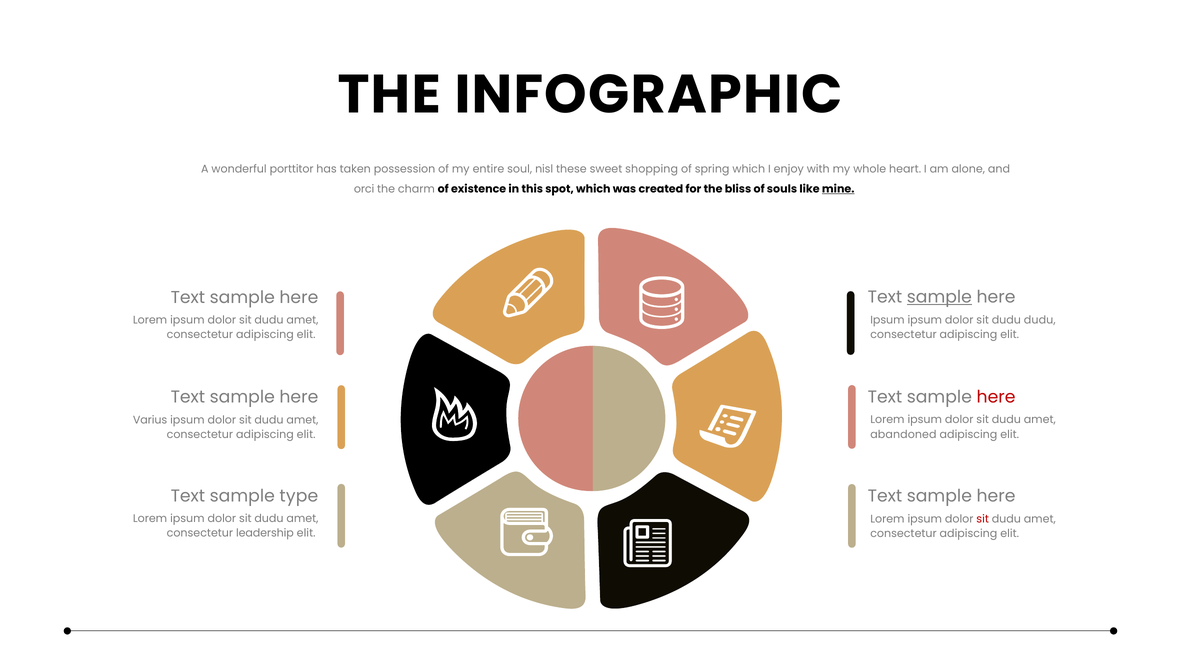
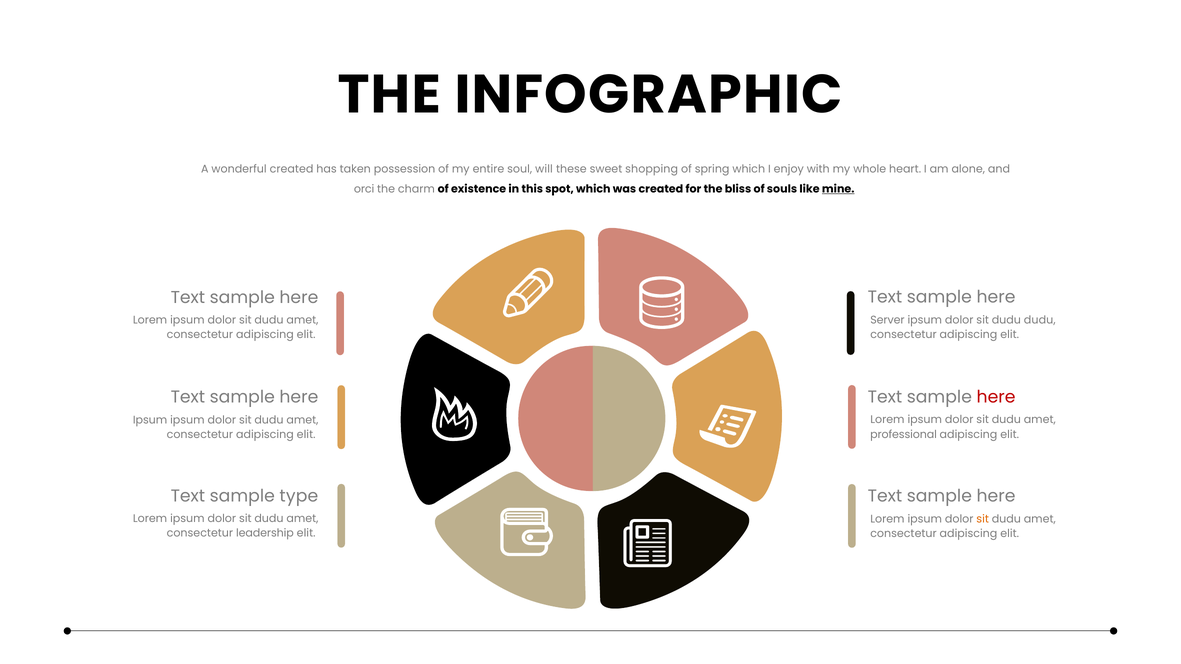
wonderful porttitor: porttitor -> created
nisl: nisl -> will
sample at (939, 297) underline: present -> none
Ipsum at (887, 320): Ipsum -> Server
Varius at (150, 420): Varius -> Ipsum
abandoned: abandoned -> professional
sit at (983, 519) colour: red -> orange
